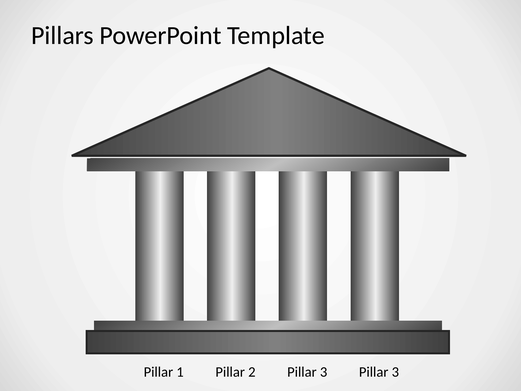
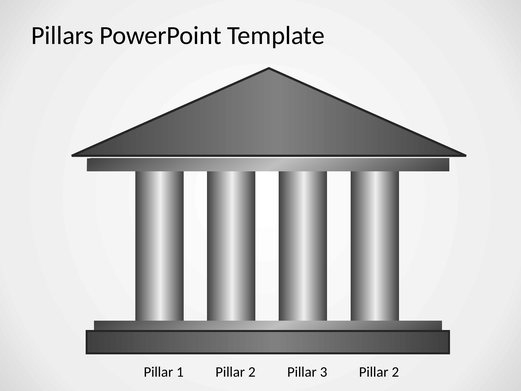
3 Pillar 3: 3 -> 2
